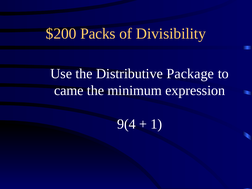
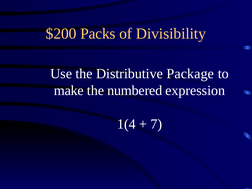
came: came -> make
minimum: minimum -> numbered
9(4: 9(4 -> 1(4
1: 1 -> 7
